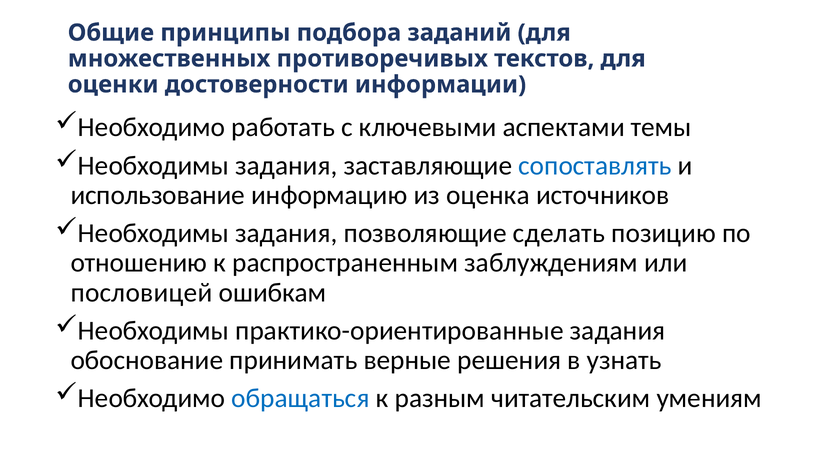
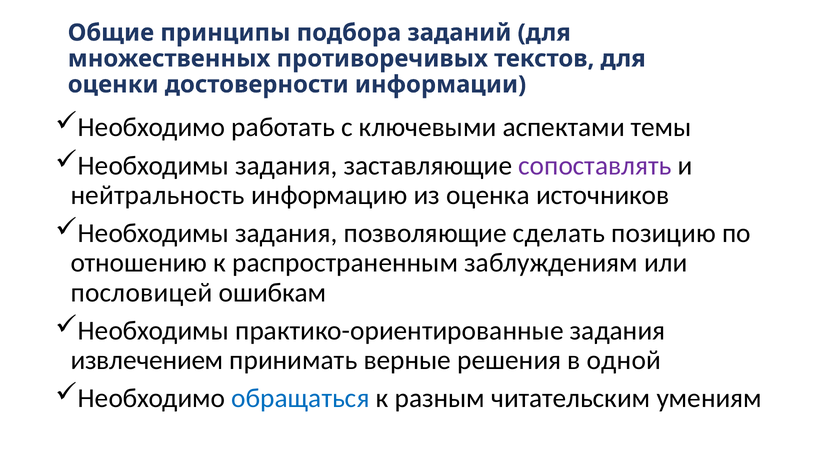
сопоставлять colour: blue -> purple
использование: использование -> нейтральность
обоснование: обоснование -> извлечением
узнать: узнать -> одной
